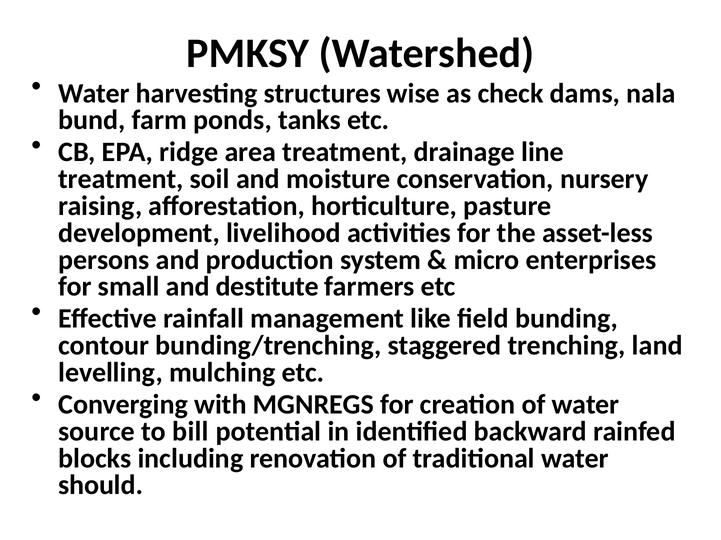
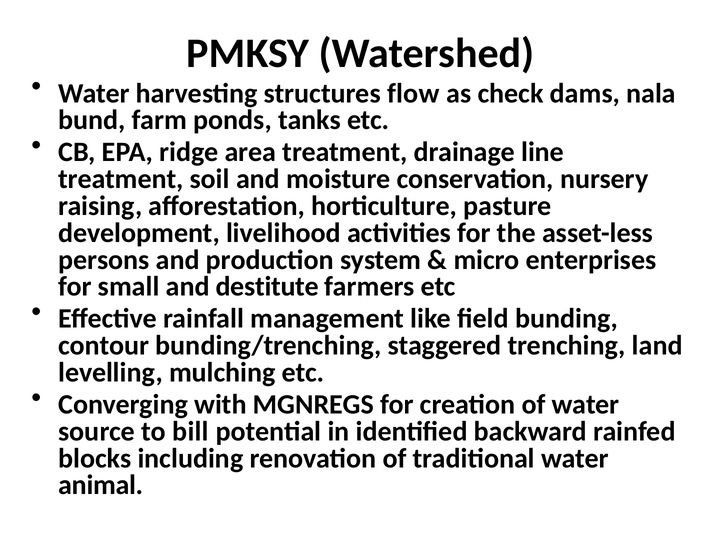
wise: wise -> flow
should: should -> animal
